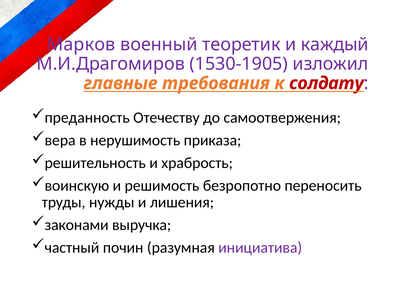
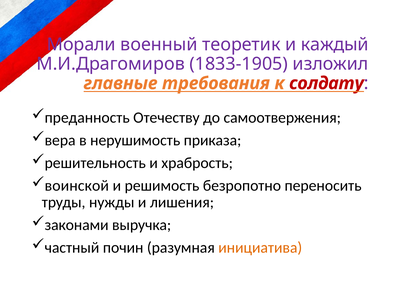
Марков: Марков -> Морали
1530-1905: 1530-1905 -> 1833-1905
воинскую: воинскую -> воинской
инициатива colour: purple -> orange
